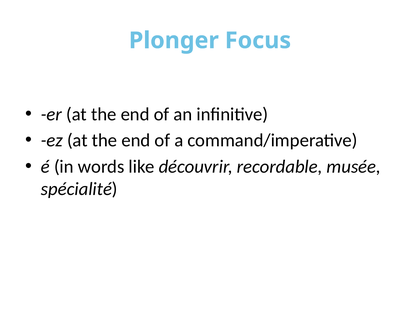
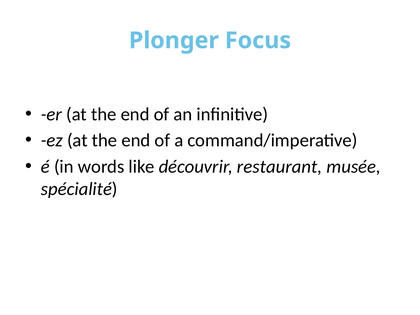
recordable: recordable -> restaurant
